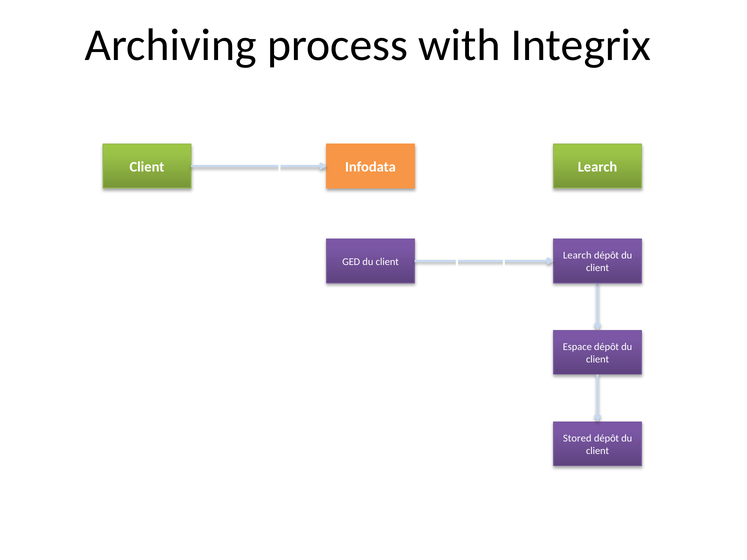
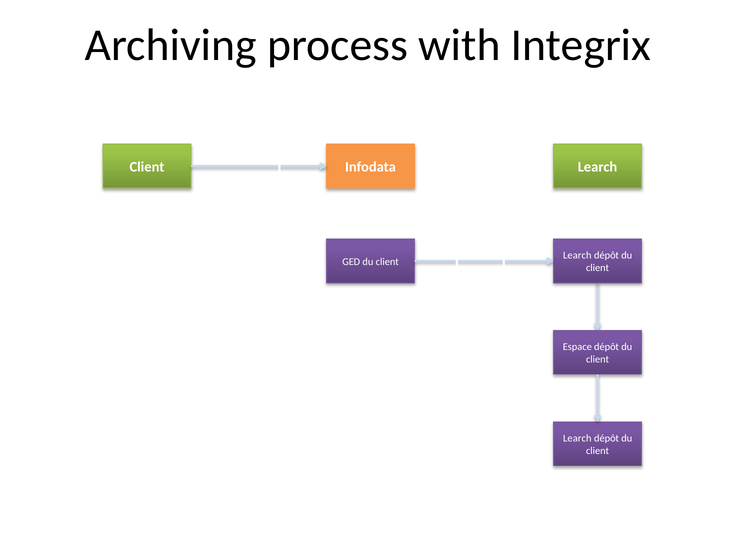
Stored at (577, 439): Stored -> Learch
